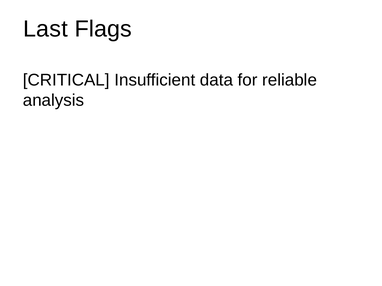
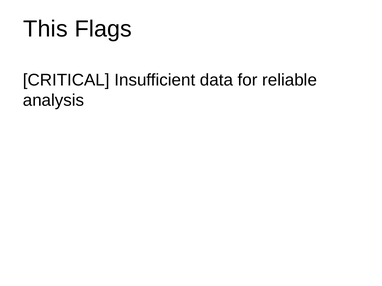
Last: Last -> This
